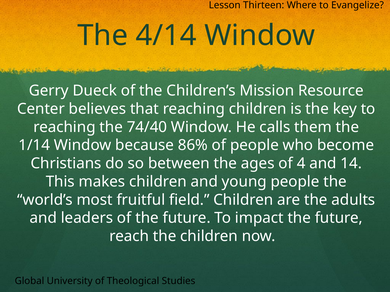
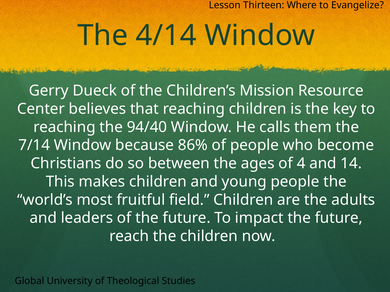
74/40: 74/40 -> 94/40
1/14: 1/14 -> 7/14
